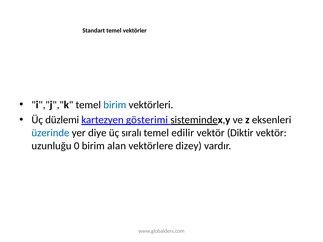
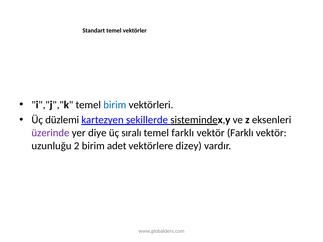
gösterimi: gösterimi -> şekillerde
üzerinde colour: blue -> purple
temel edilir: edilir -> farklı
vektör Diktir: Diktir -> Farklı
0: 0 -> 2
alan: alan -> adet
